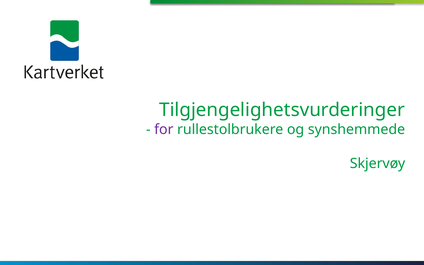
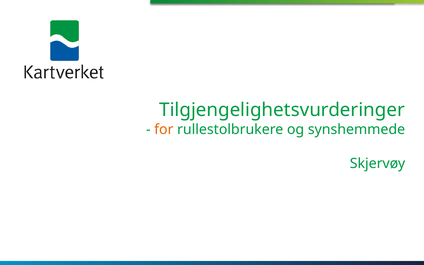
for colour: purple -> orange
